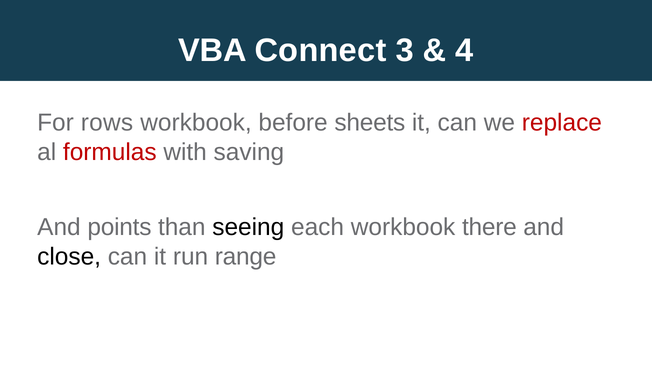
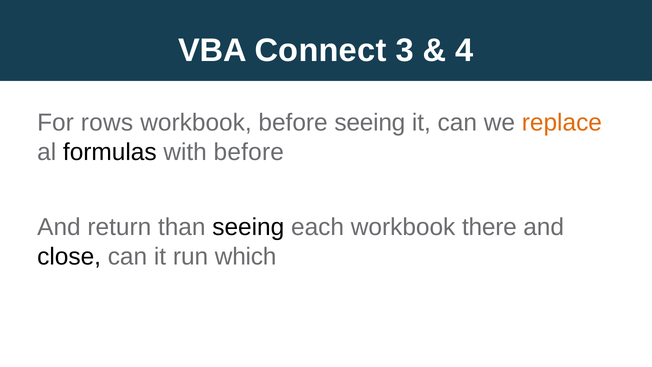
before sheets: sheets -> seeing
replace colour: red -> orange
formulas colour: red -> black
with saving: saving -> before
points: points -> return
range: range -> which
